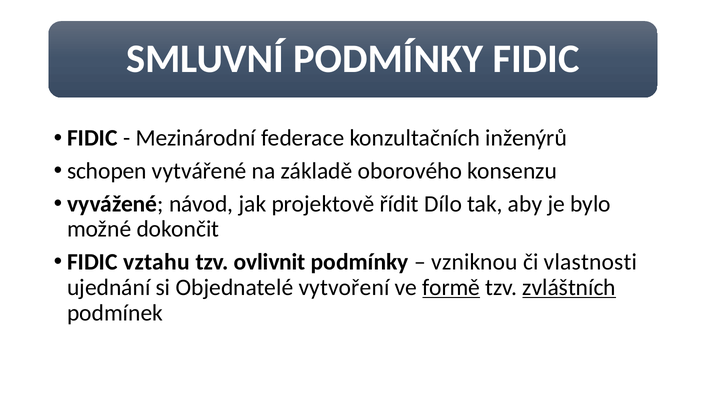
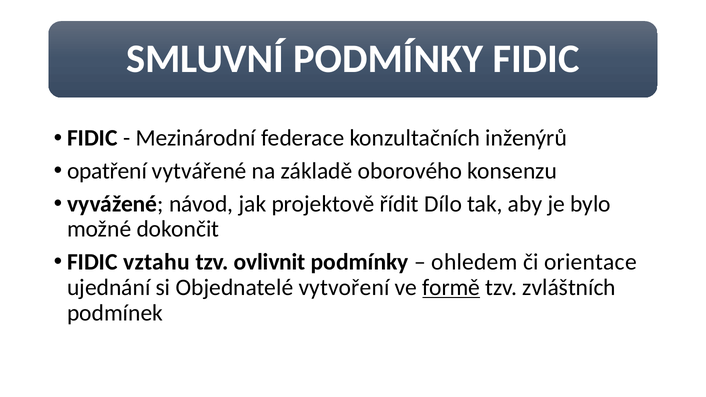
schopen: schopen -> opatření
vzniknou: vzniknou -> ohledem
vlastnosti: vlastnosti -> orientace
zvláštních underline: present -> none
